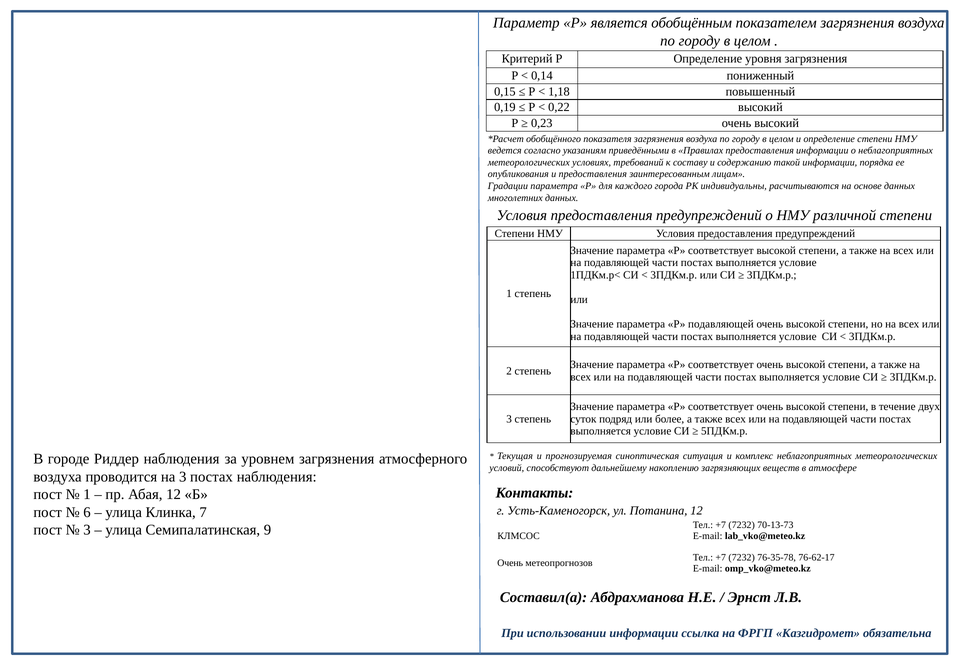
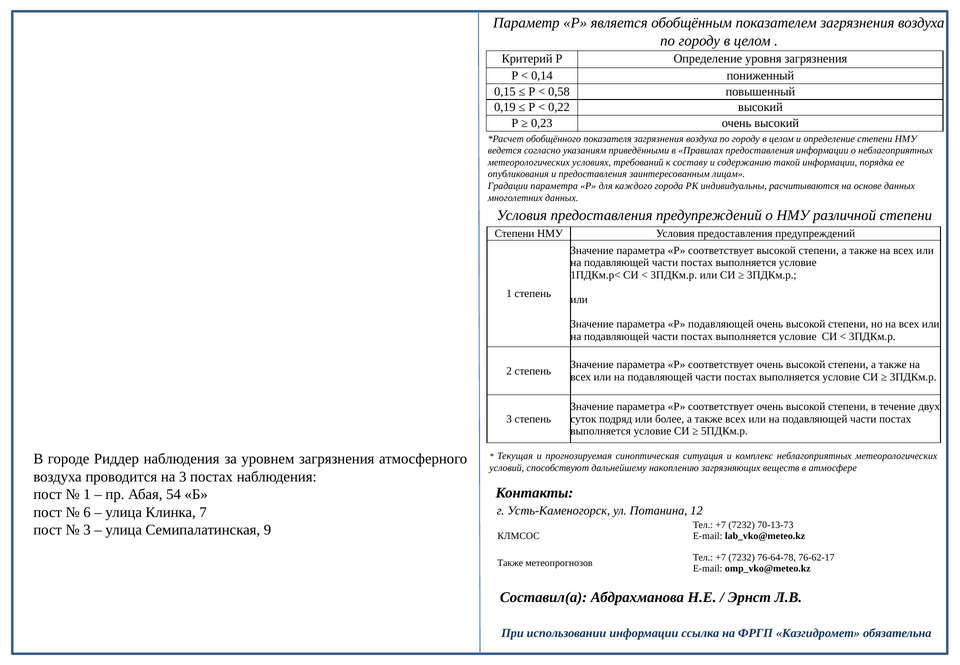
1,18: 1,18 -> 0,58
Абая 12: 12 -> 54
76-35-78: 76-35-78 -> 76-64-78
Очень at (510, 563): Очень -> Также
